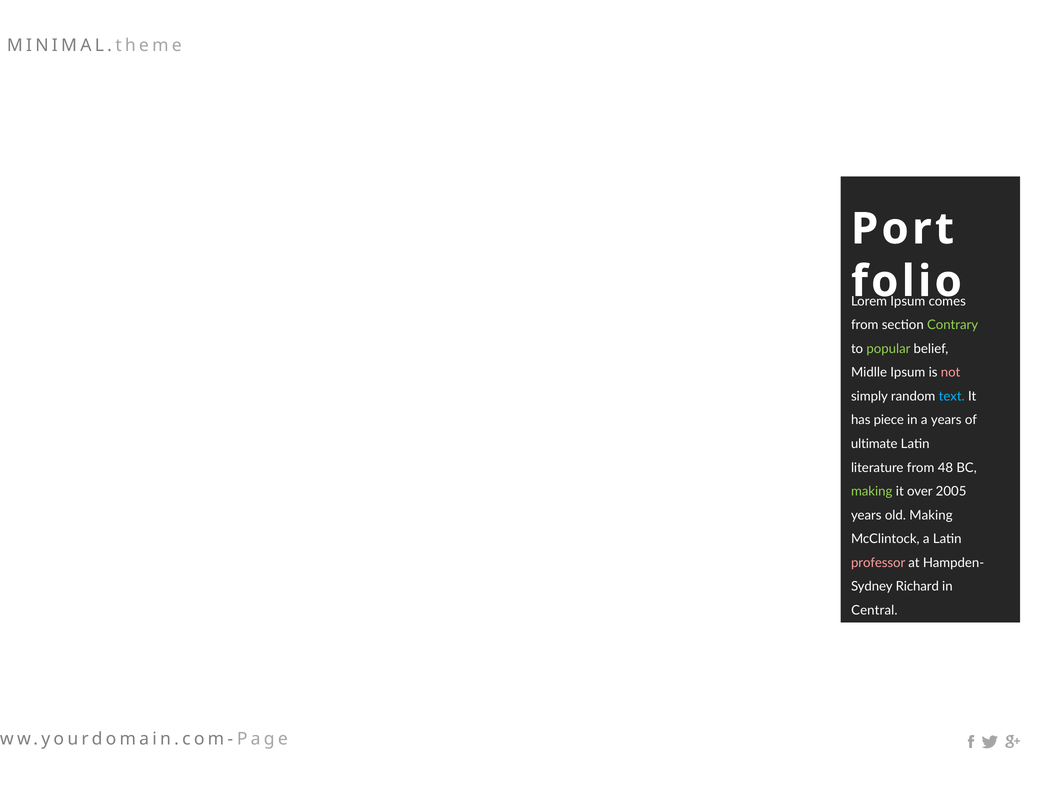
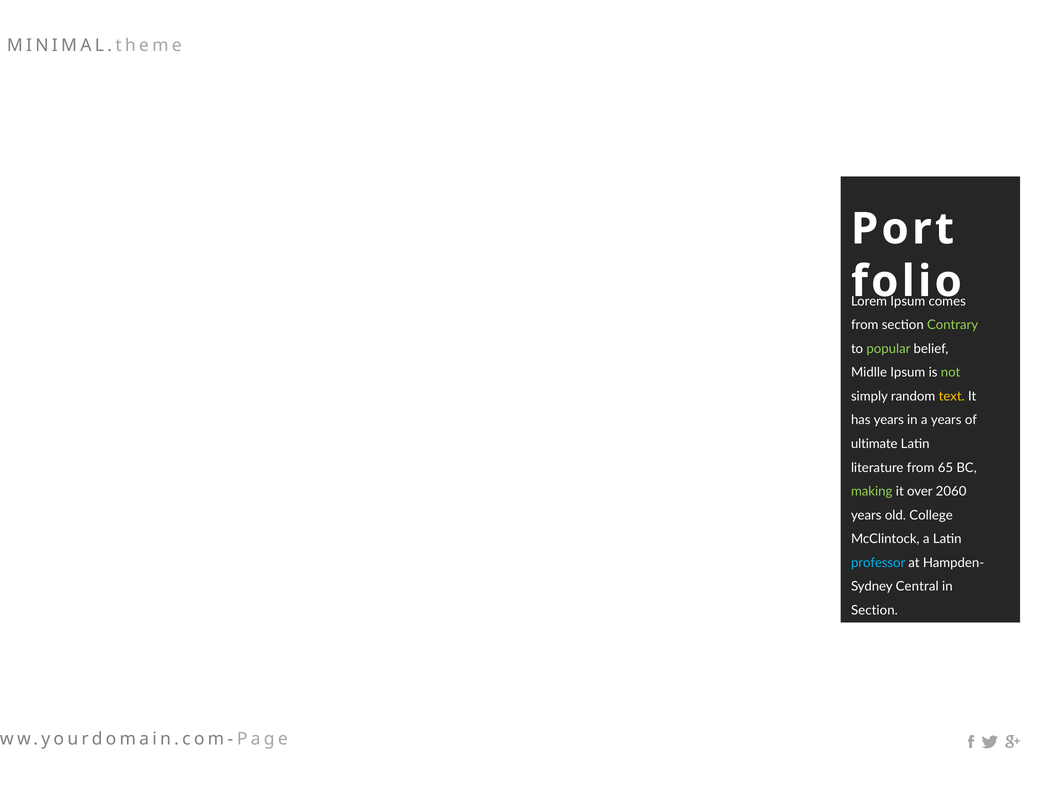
not colour: pink -> light green
text colour: light blue -> yellow
has piece: piece -> years
48: 48 -> 65
2005: 2005 -> 2060
old Making: Making -> College
professor colour: pink -> light blue
Richard: Richard -> Central
Central at (874, 611): Central -> Section
